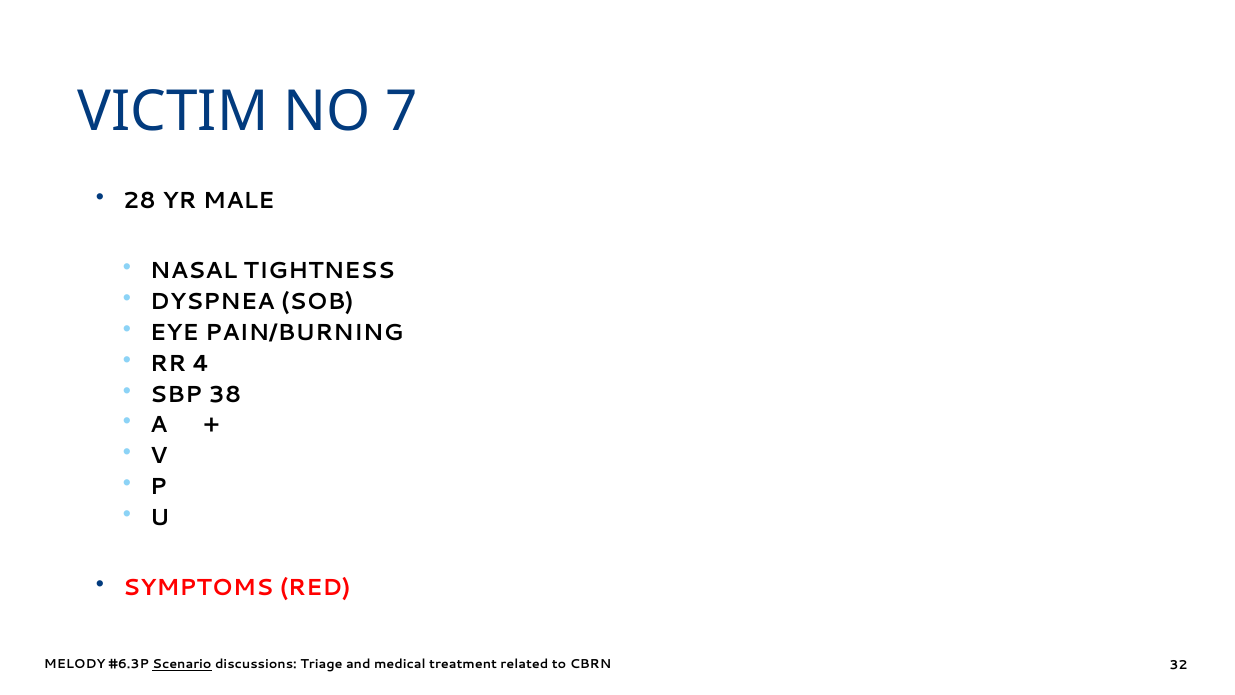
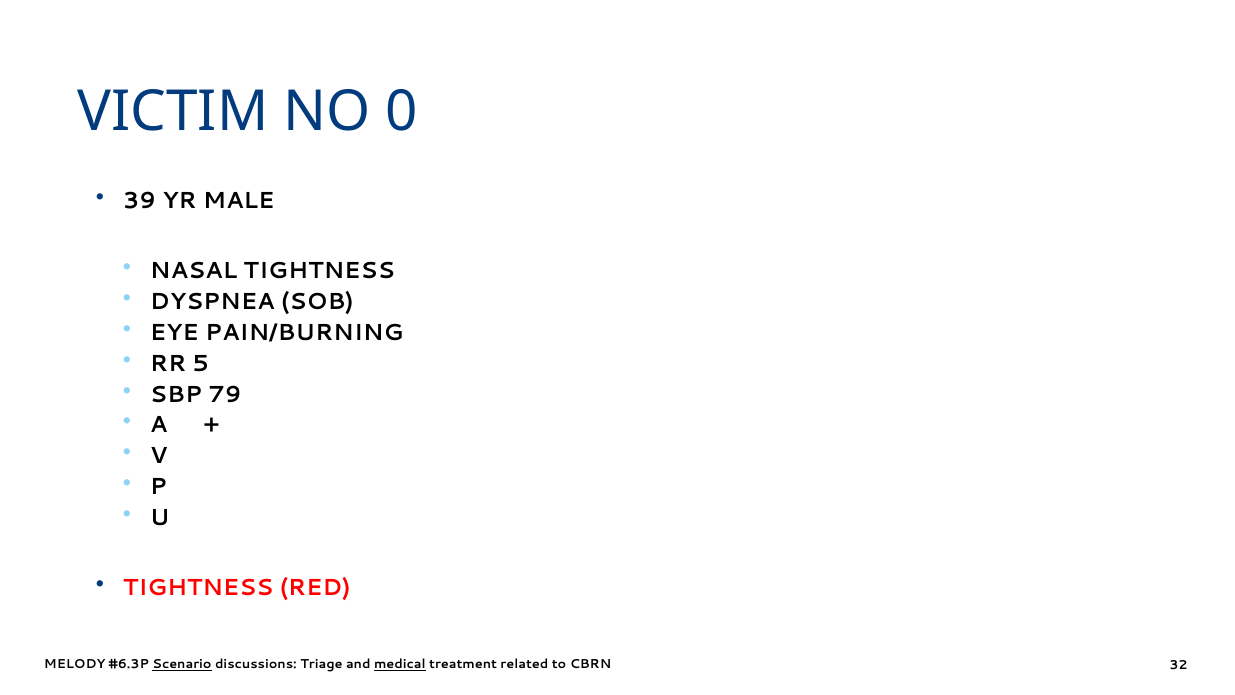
7: 7 -> 0
28: 28 -> 39
4: 4 -> 5
38: 38 -> 79
SYMPTOMS at (198, 588): SYMPTOMS -> TIGHTNESS
medical underline: none -> present
